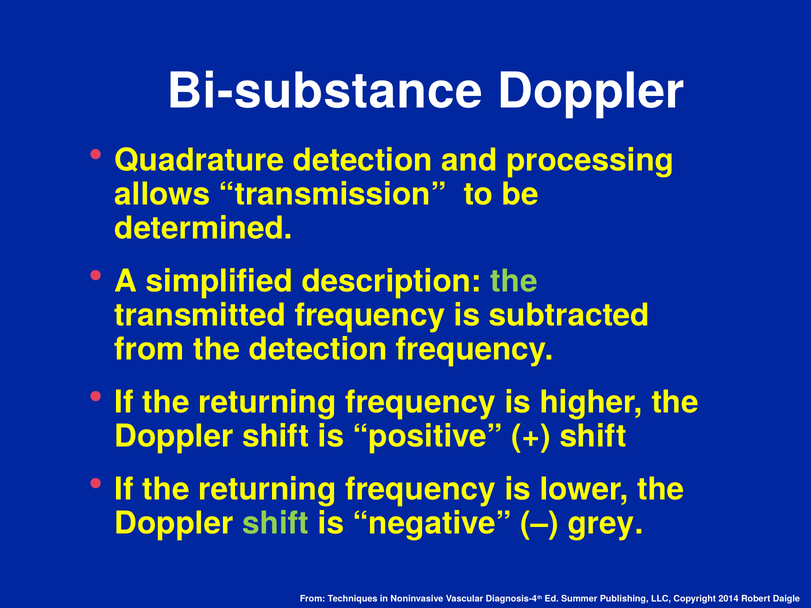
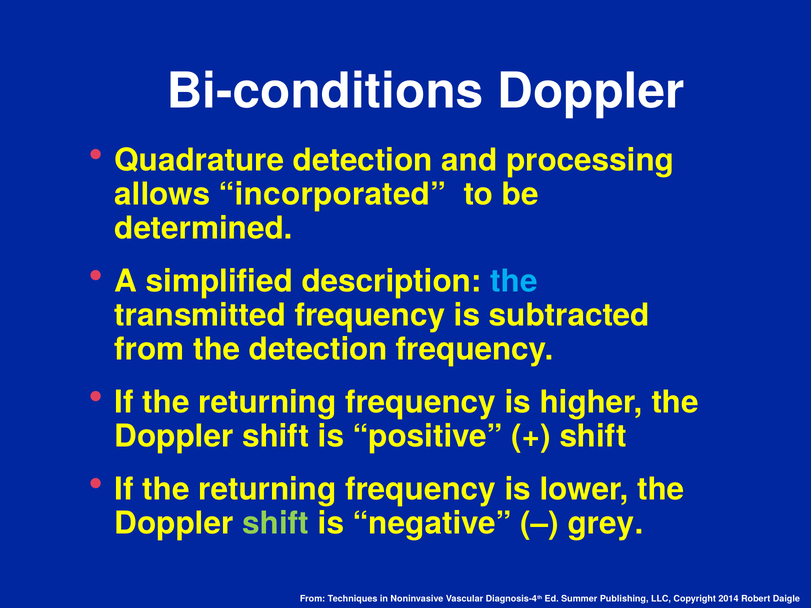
Bi-substance: Bi-substance -> Bi-conditions
transmission: transmission -> incorporated
the at (514, 282) colour: light green -> light blue
